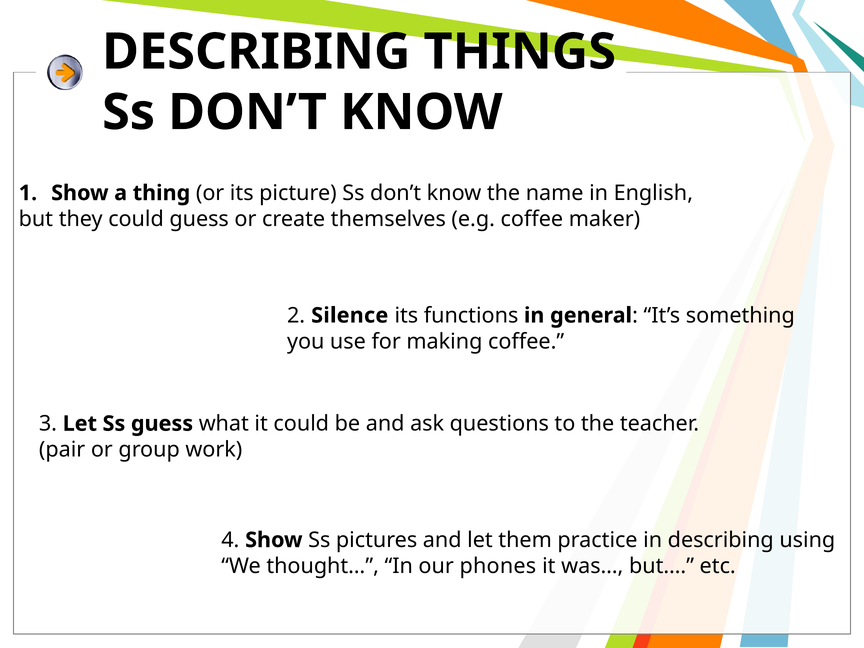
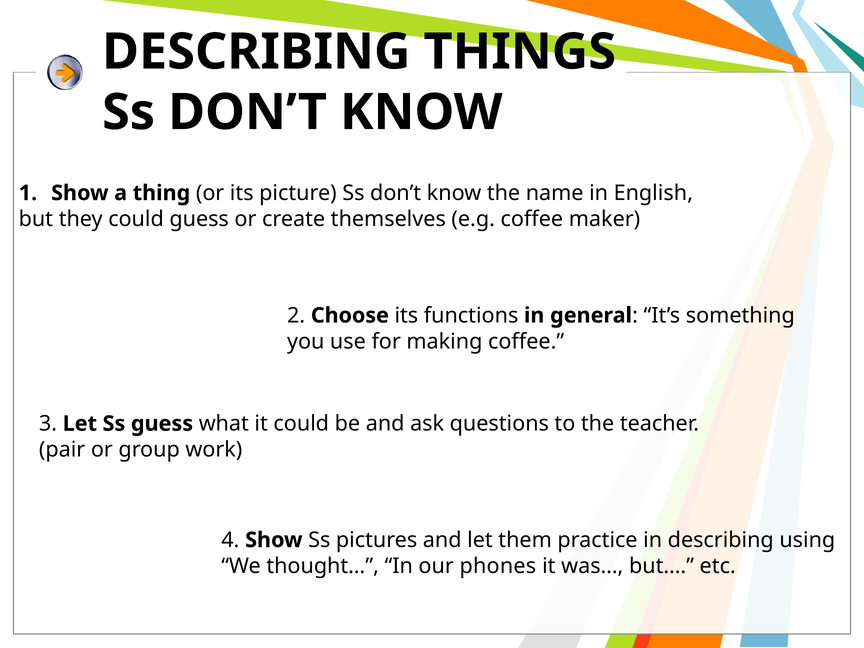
Silence: Silence -> Choose
